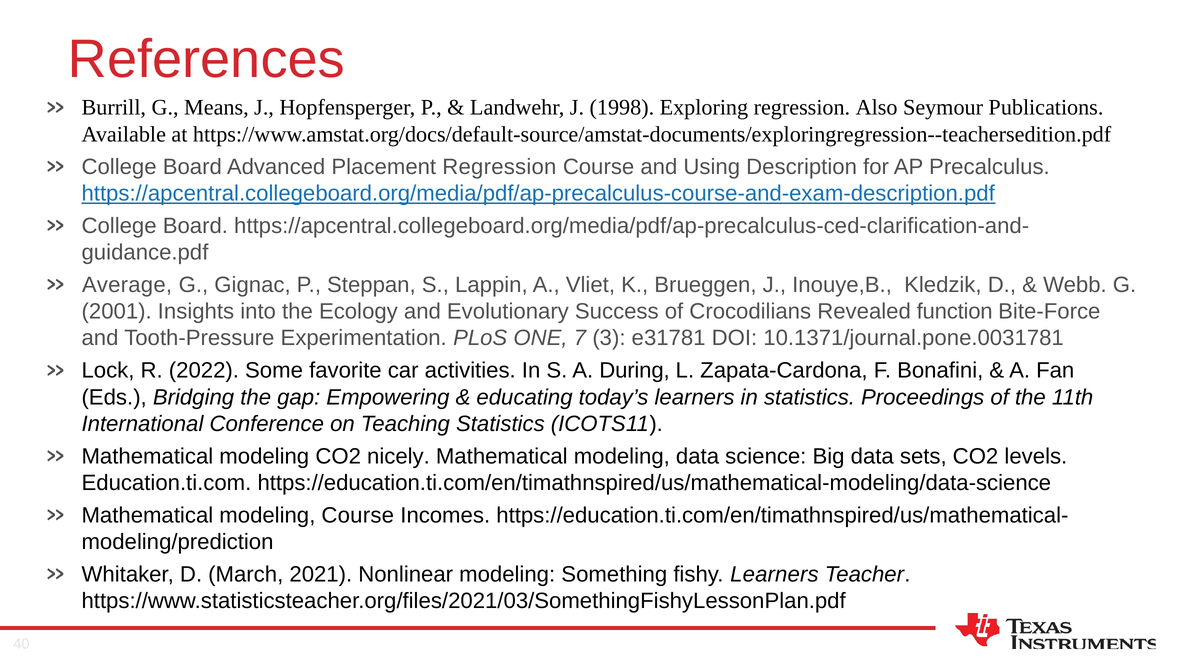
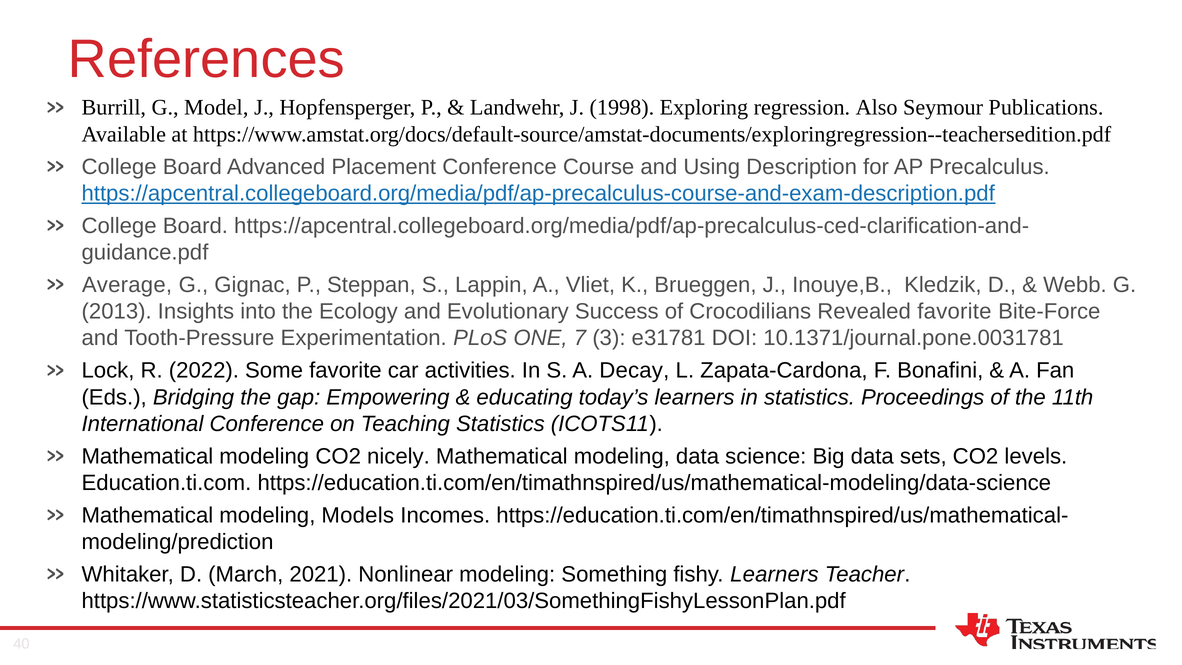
Means: Means -> Model
Placement Regression: Regression -> Conference
2001: 2001 -> 2013
Revealed function: function -> favorite
During: During -> Decay
modeling Course: Course -> Models
